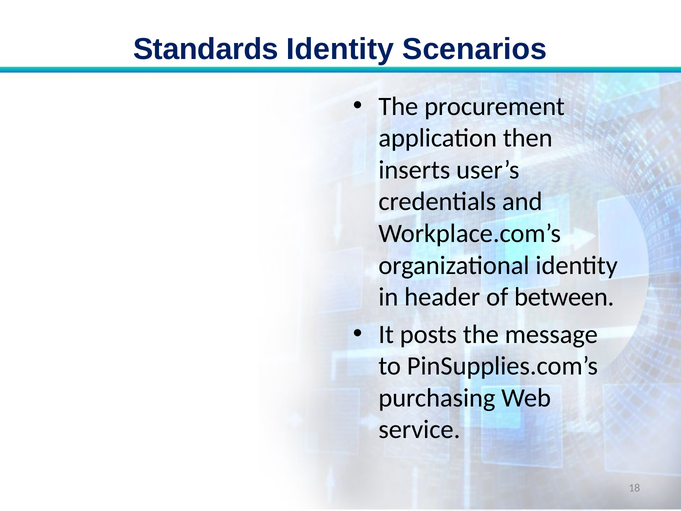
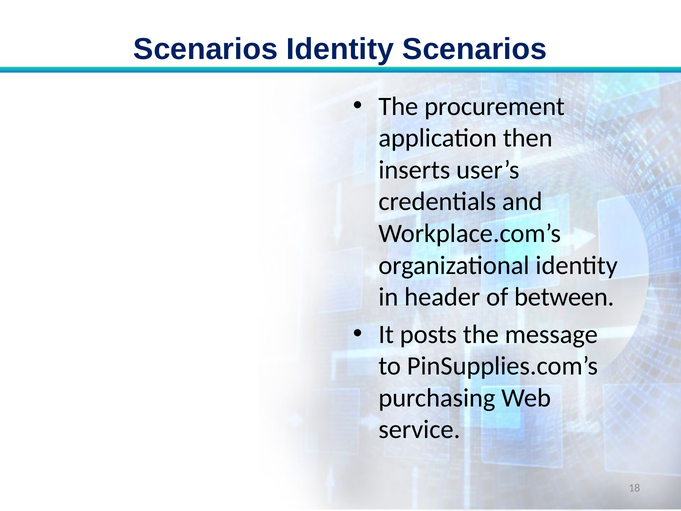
Standards at (206, 49): Standards -> Scenarios
